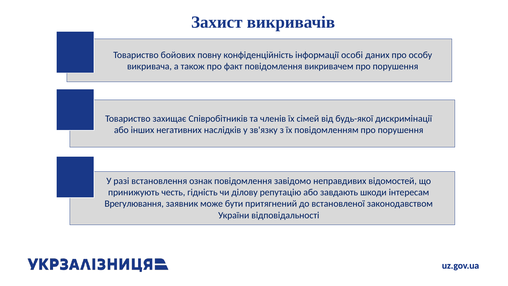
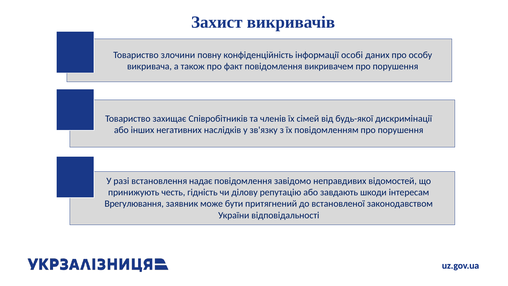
бойових: бойових -> злочини
ознак: ознак -> надає
